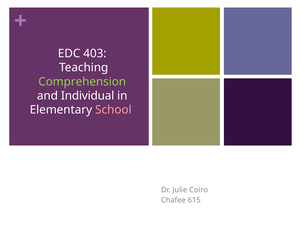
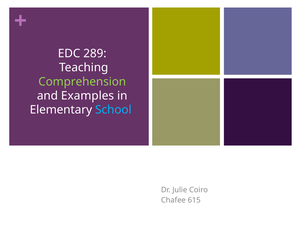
403: 403 -> 289
Individual: Individual -> Examples
School colour: pink -> light blue
